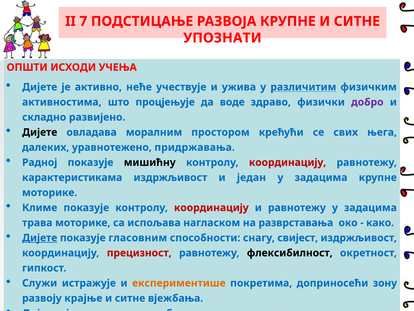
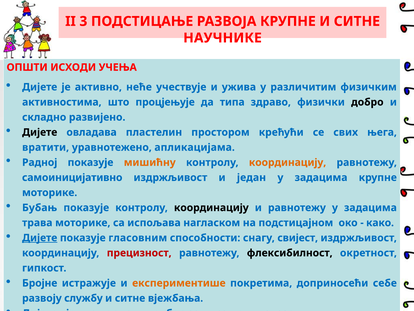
7: 7 -> 3
УПОЗНАТИ: УПОЗНАТИ -> НАУЧНИКЕ
различитим underline: present -> none
воде: воде -> типа
добро colour: purple -> black
моралним: моралним -> пластелин
далеких: далеких -> вратити
придржавања: придржавања -> апликацијама
мишићну colour: black -> orange
координацију at (288, 162) colour: red -> orange
карактеристикама: карактеристикама -> самоиницијативно
Климе: Климе -> Бубањ
координацију at (211, 207) colour: red -> black
разврставања: разврставања -> подстицајном
Служи: Служи -> Бројне
зону: зону -> себе
крајње: крајње -> службу
